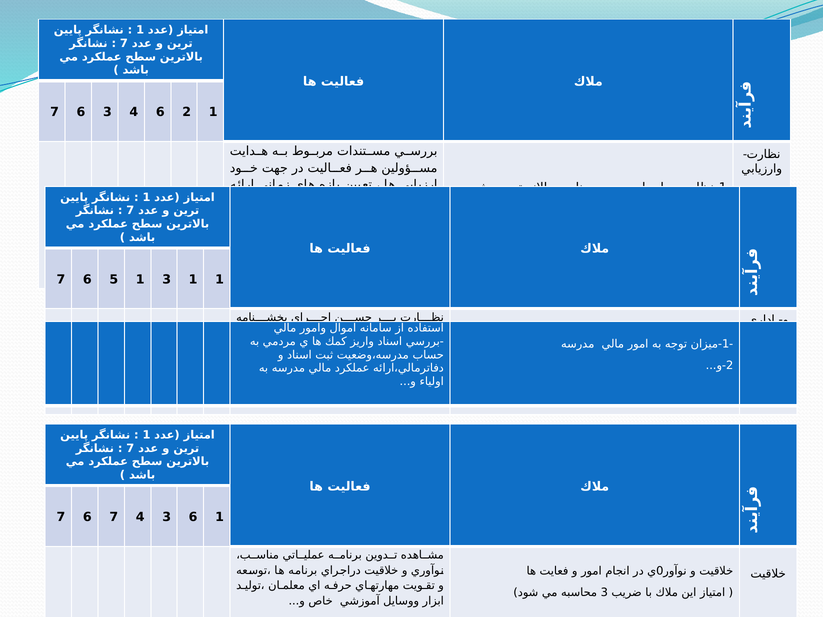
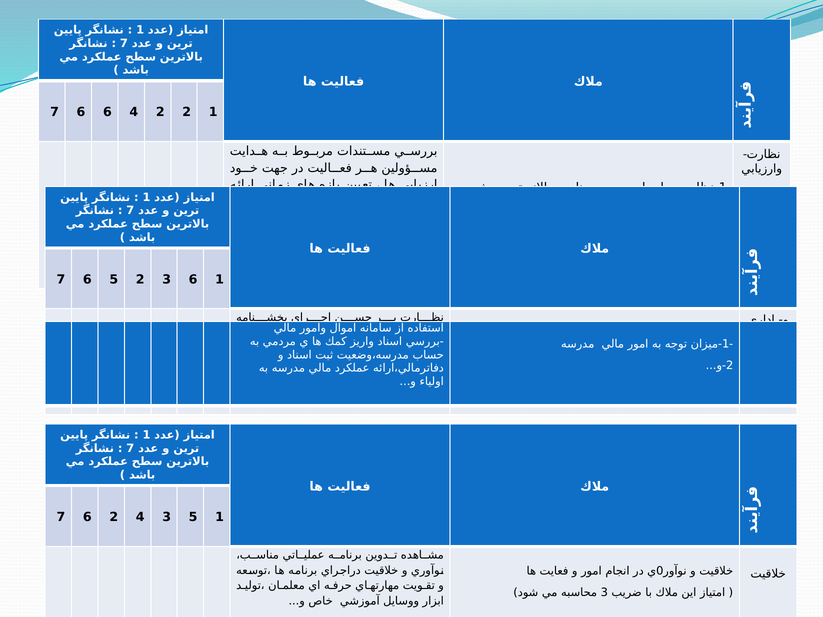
6 3: 3 -> 6
4 6: 6 -> 2
5 1: 1 -> 2
3 1: 1 -> 6
6 7: 7 -> 2
3 6: 6 -> 5
